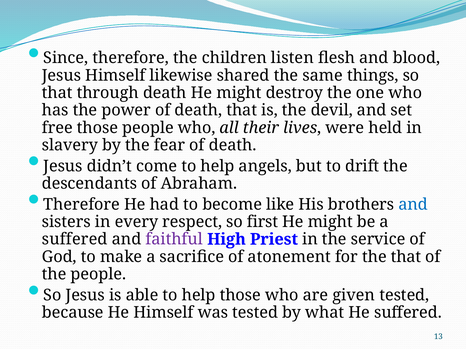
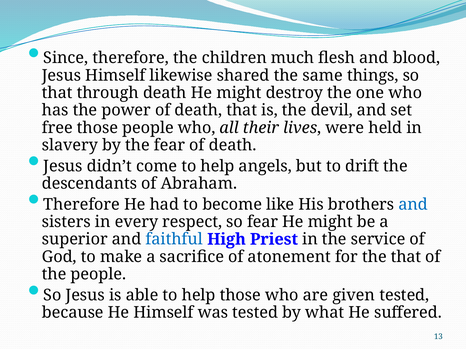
listen: listen -> much
so first: first -> fear
suffered at (75, 240): suffered -> superior
faithful colour: purple -> blue
